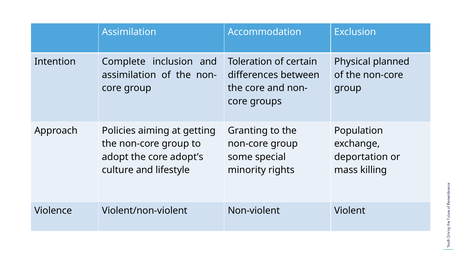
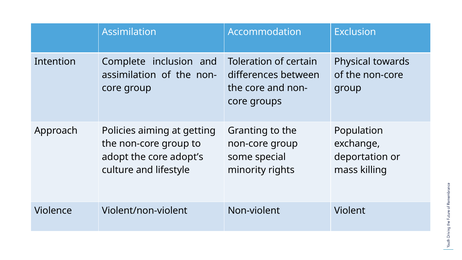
planned: planned -> towards
